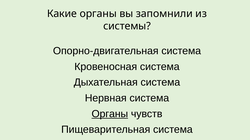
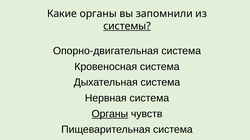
системы underline: none -> present
